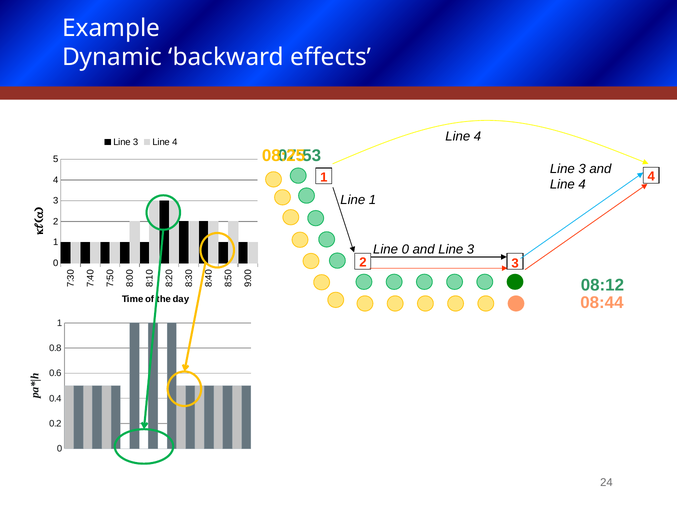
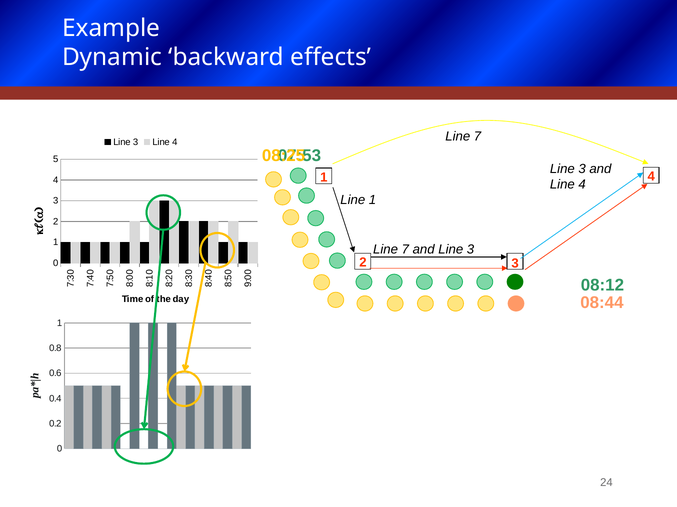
4 at (477, 137): 4 -> 7
0 at (405, 250): 0 -> 7
